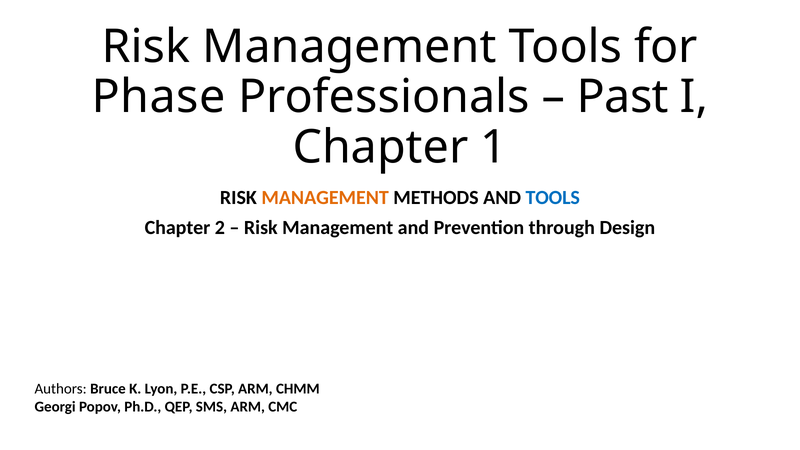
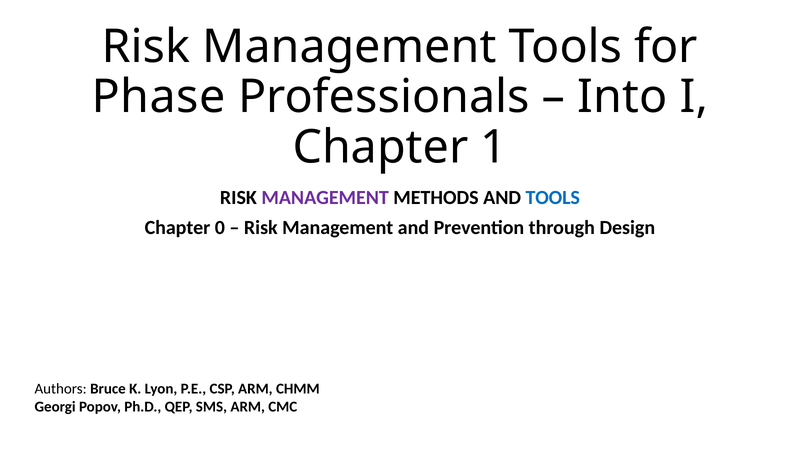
Past: Past -> Into
MANAGEMENT at (325, 198) colour: orange -> purple
2: 2 -> 0
